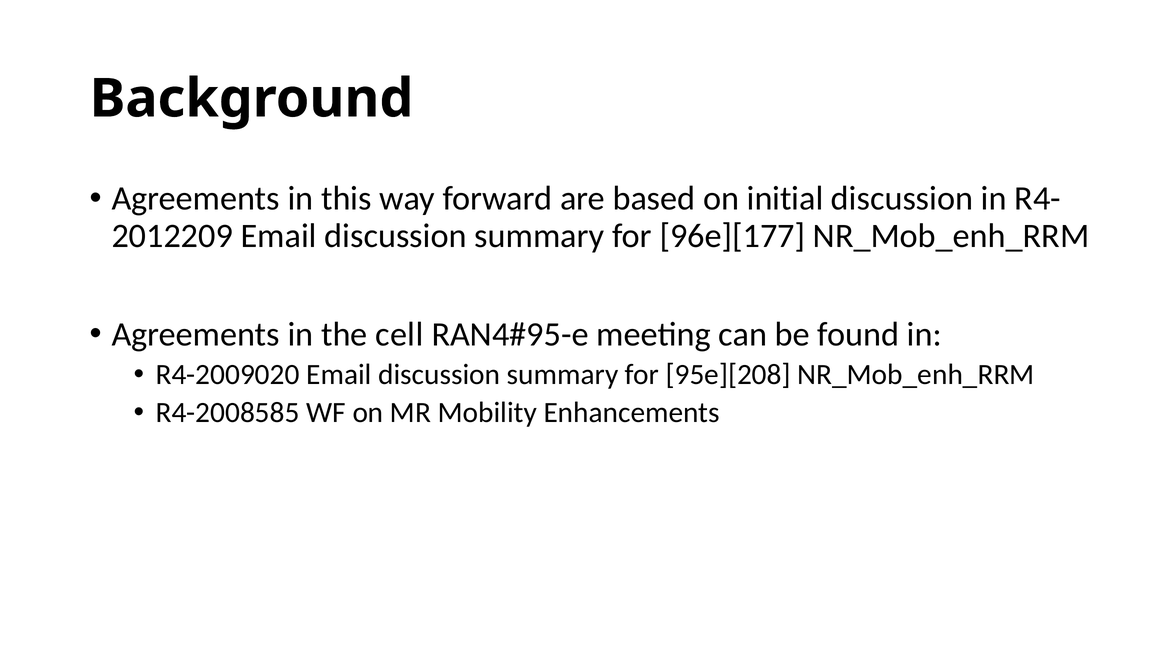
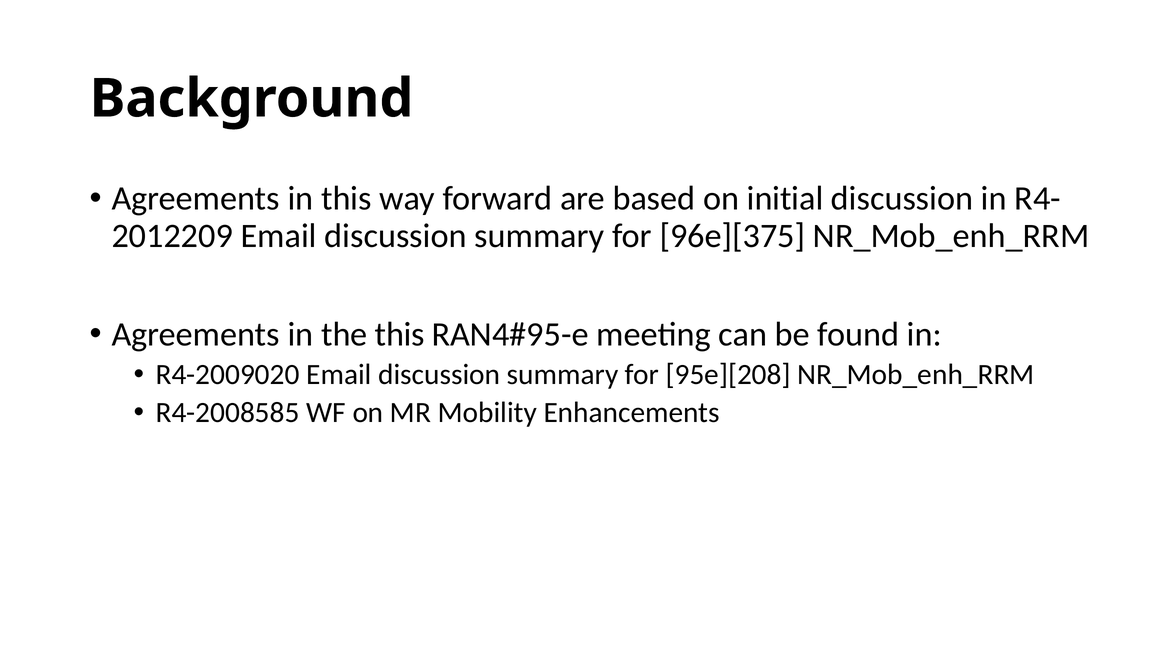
96e][177: 96e][177 -> 96e][375
the cell: cell -> this
